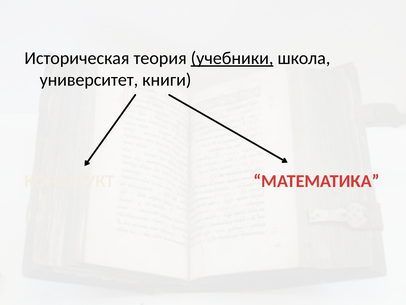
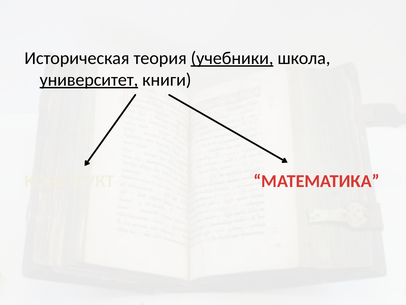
университет underline: none -> present
